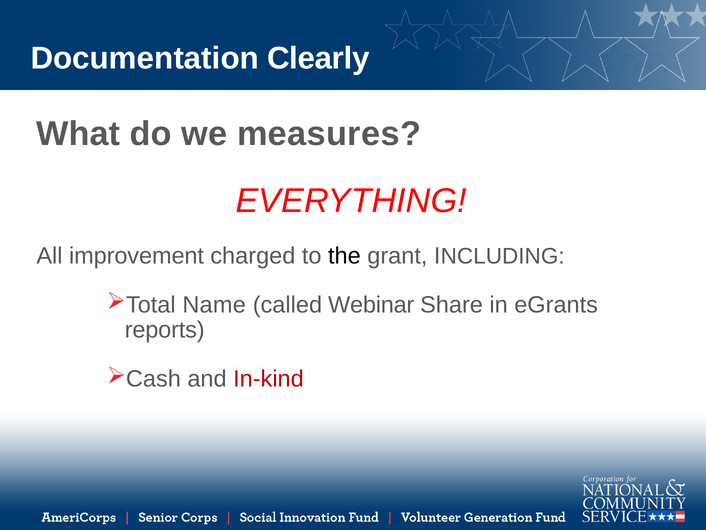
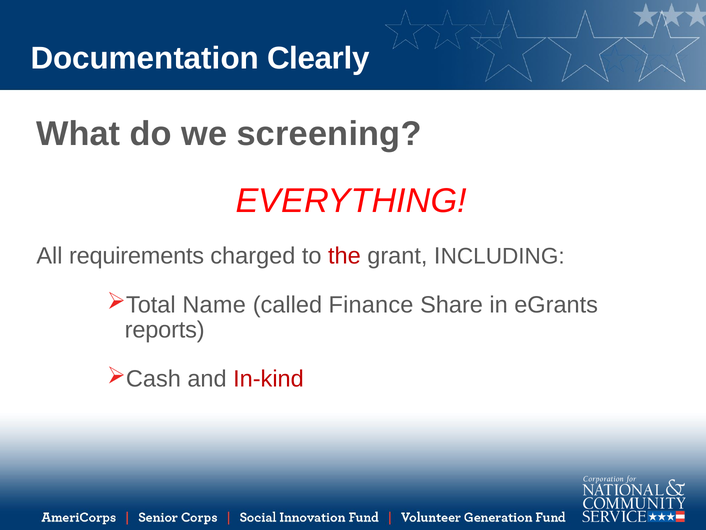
measures: measures -> screening
improvement: improvement -> requirements
the colour: black -> red
Webinar: Webinar -> Finance
